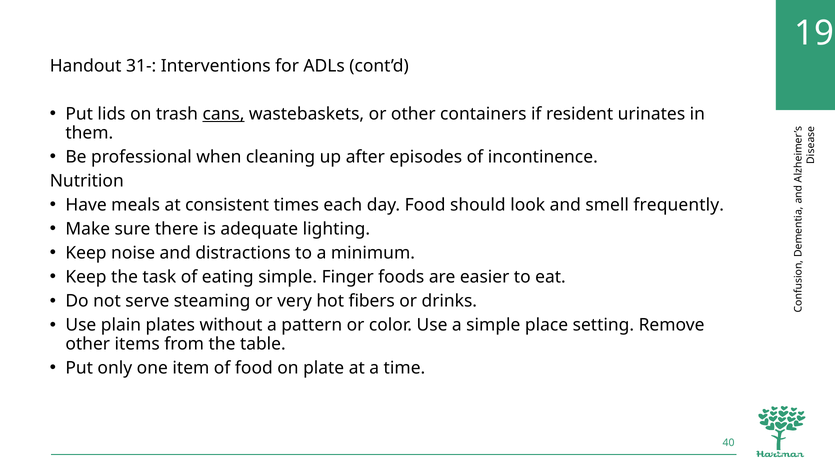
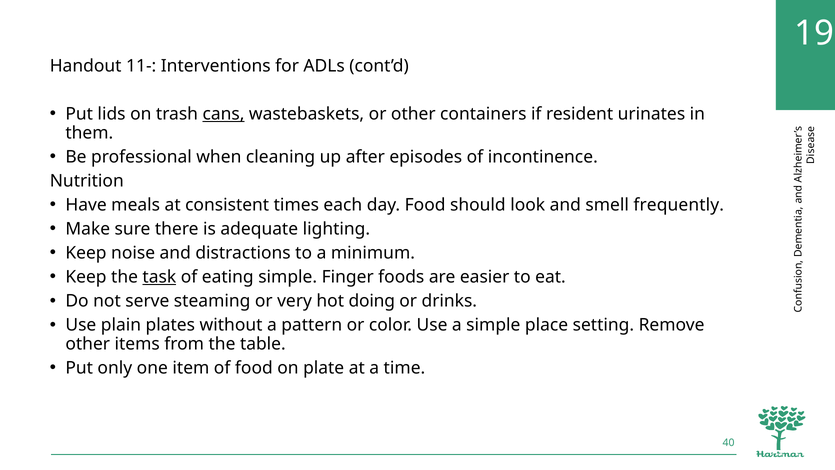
31-: 31- -> 11-
task underline: none -> present
fibers: fibers -> doing
